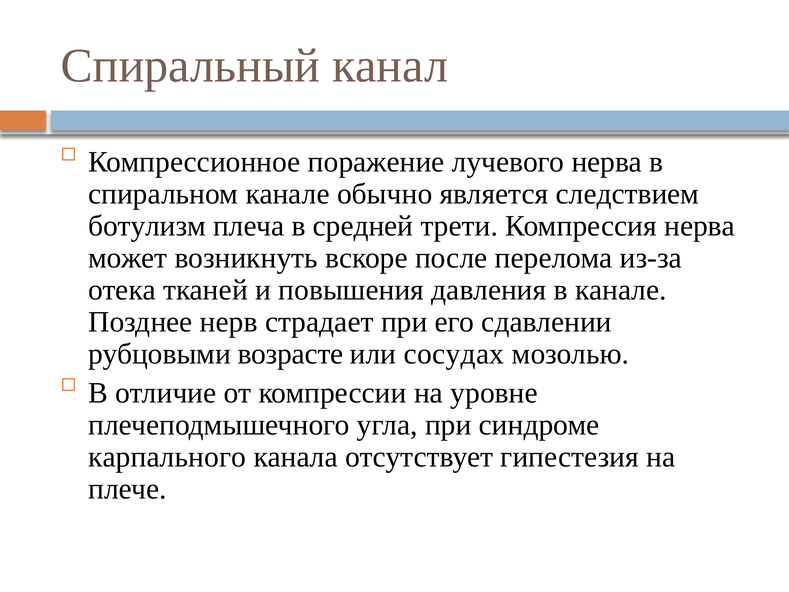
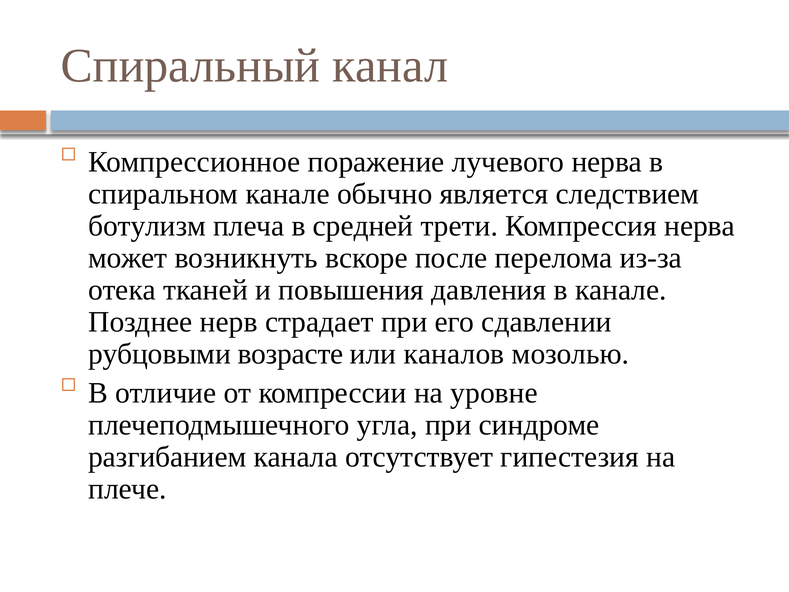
сосудах: сосудах -> каналов
карпального: карпального -> разгибанием
